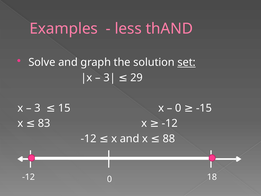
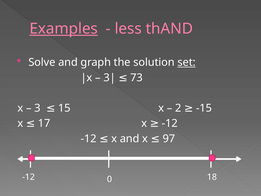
Examples underline: none -> present
29: 29 -> 73
0 at (178, 108): 0 -> 2
83: 83 -> 17
88: 88 -> 97
